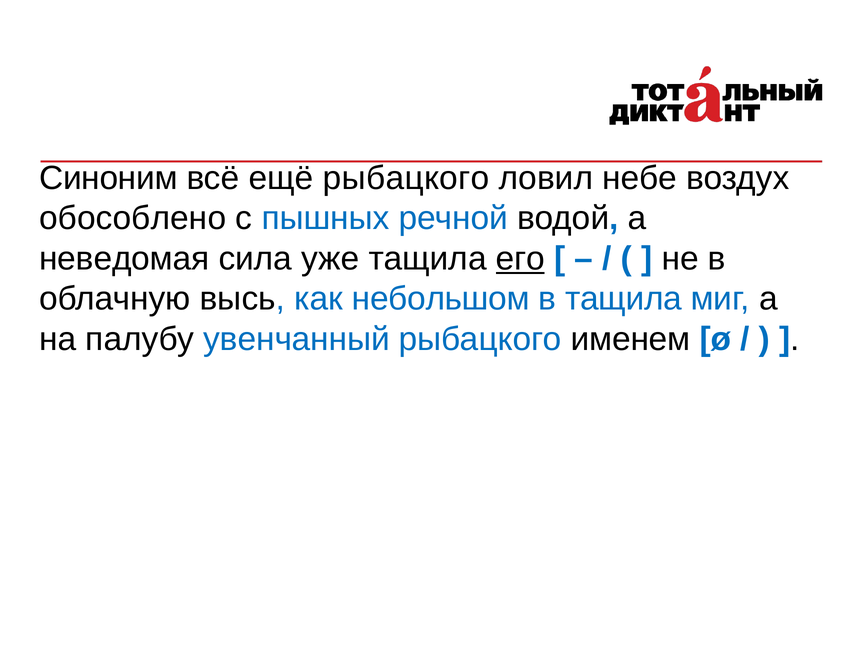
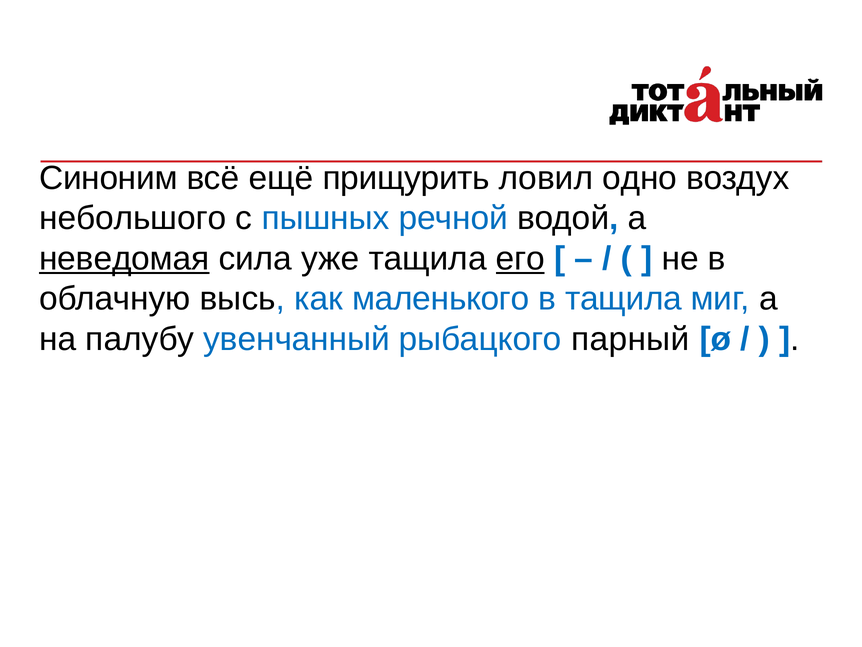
ещё рыбацкого: рыбацкого -> прищурить
небе: небе -> одно
обособлено: обособлено -> небольшого
неведомая underline: none -> present
небольшом: небольшом -> маленького
именем: именем -> парный
